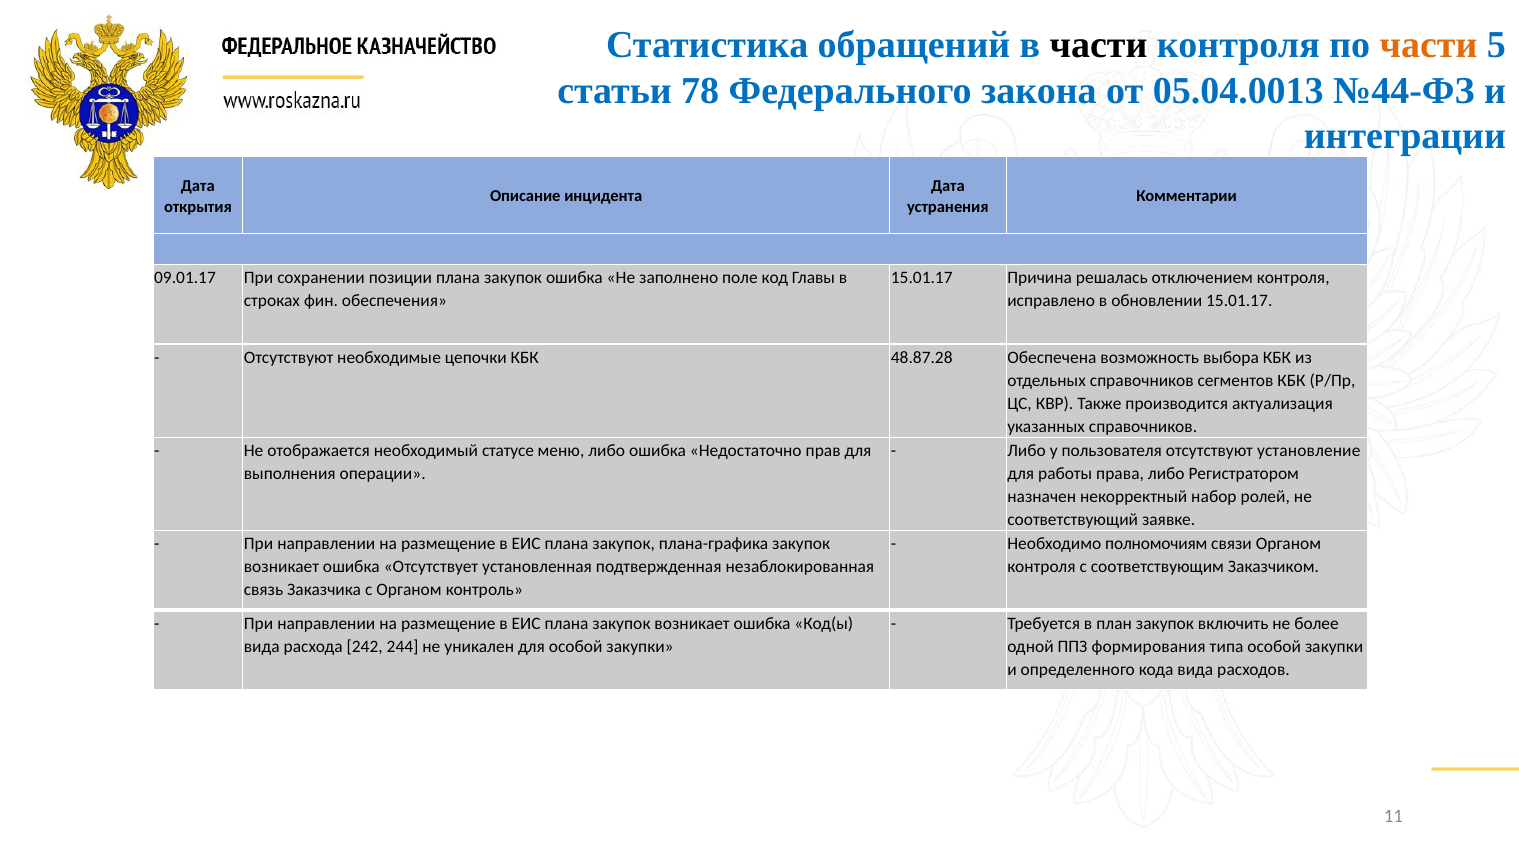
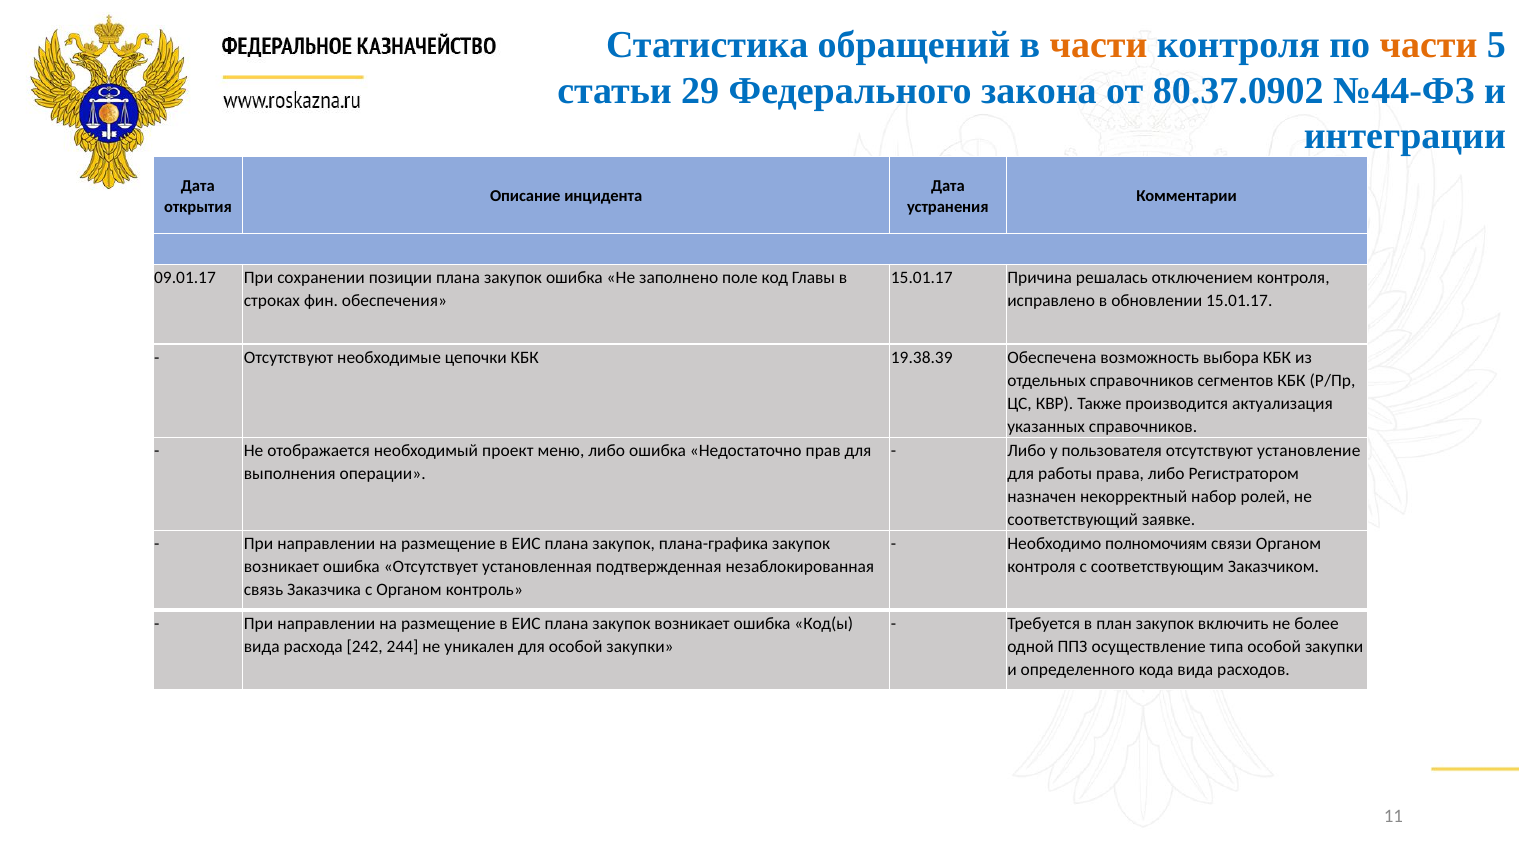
части at (1099, 45) colour: black -> orange
78: 78 -> 29
05.04.0013: 05.04.0013 -> 80.37.0902
48.87.28: 48.87.28 -> 19.38.39
статусе: статусе -> проект
формирования: формирования -> осуществление
